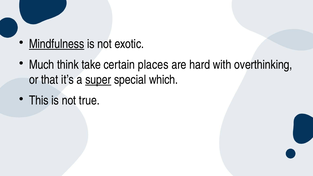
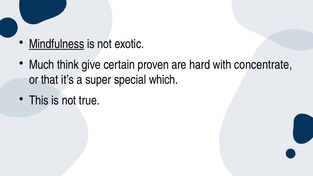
take: take -> give
places: places -> proven
overthinking: overthinking -> concentrate
super underline: present -> none
